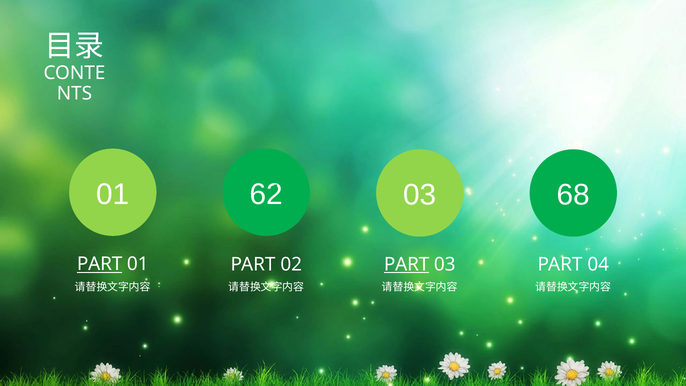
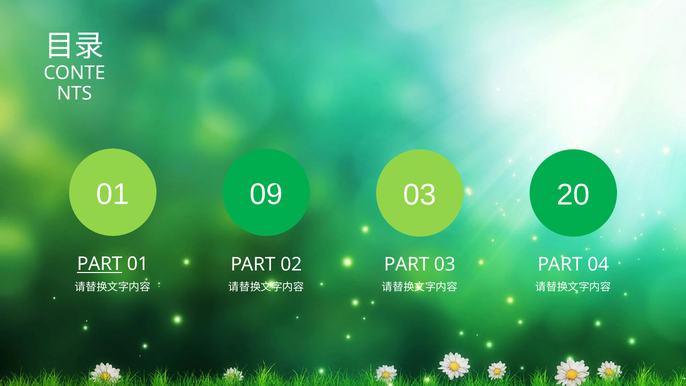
62: 62 -> 09
68: 68 -> 20
PART at (407, 264) underline: present -> none
